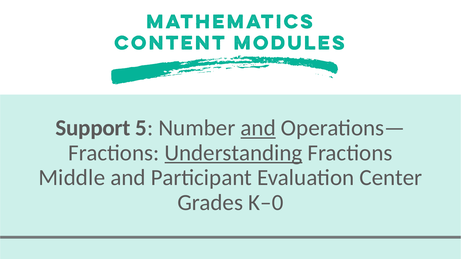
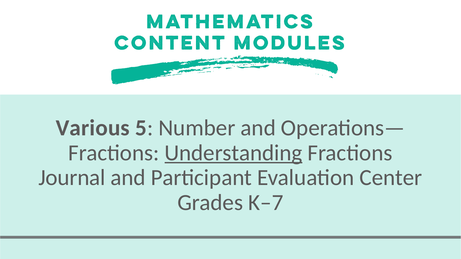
Support: Support -> Various
and at (258, 128) underline: present -> none
Middle: Middle -> Journal
K–0: K–0 -> K–7
